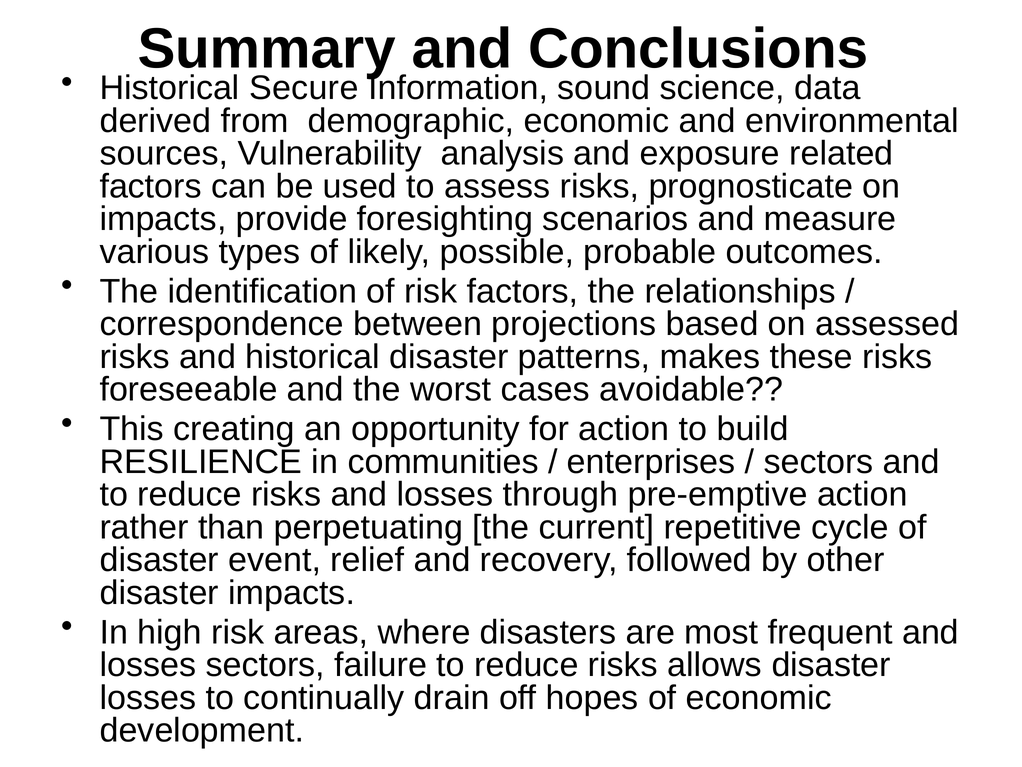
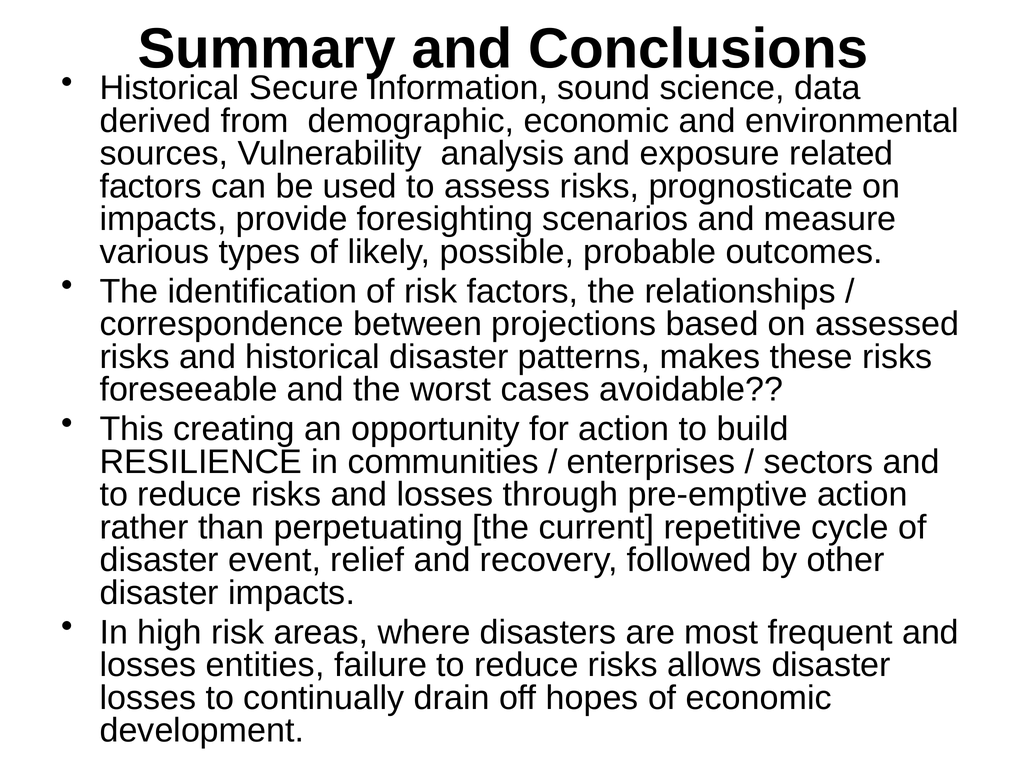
losses sectors: sectors -> entities
